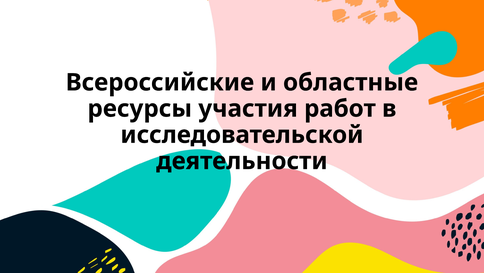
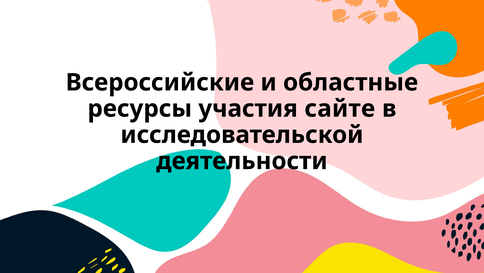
работ: работ -> сайте
